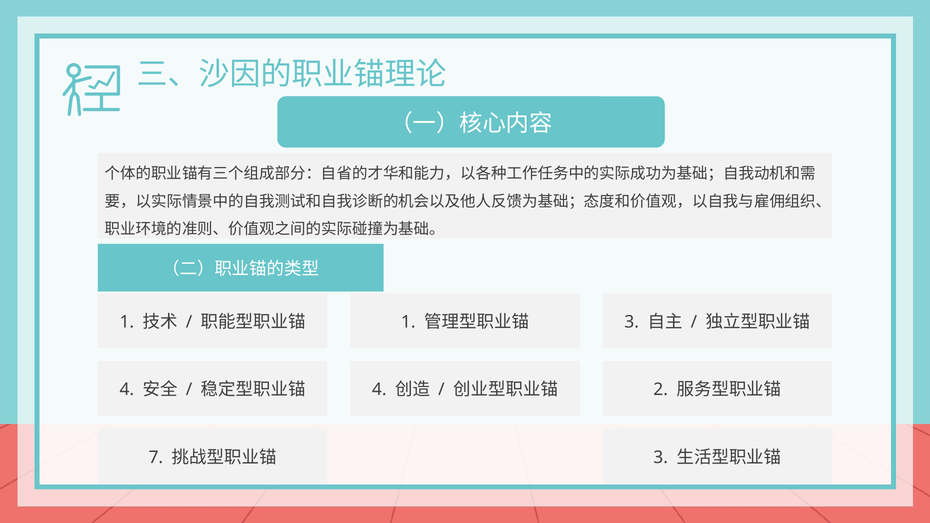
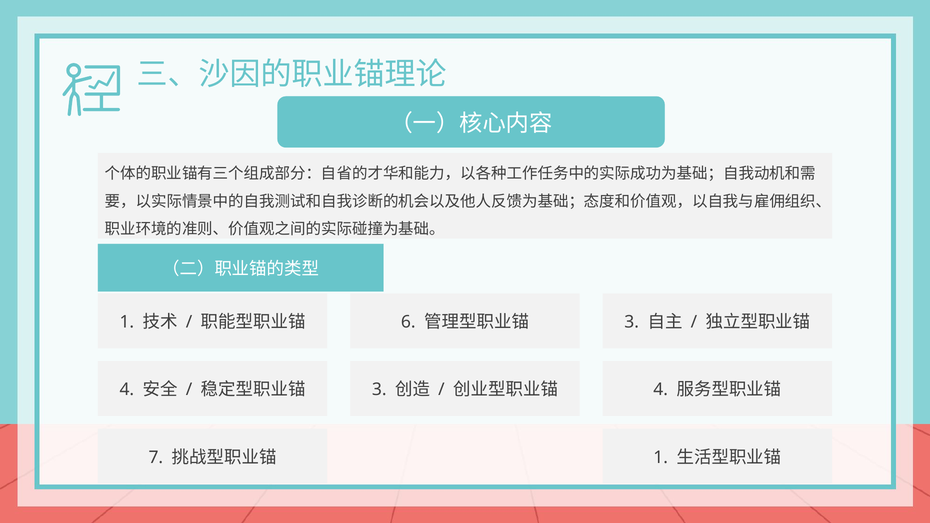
1 at (408, 322): 1 -> 6
4 at (379, 390): 4 -> 3
2 at (661, 390): 2 -> 4
3 at (661, 457): 3 -> 1
